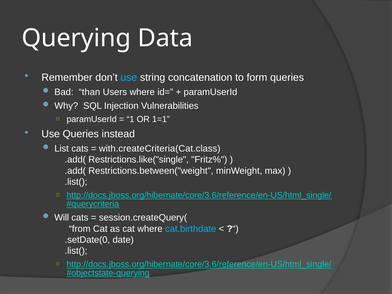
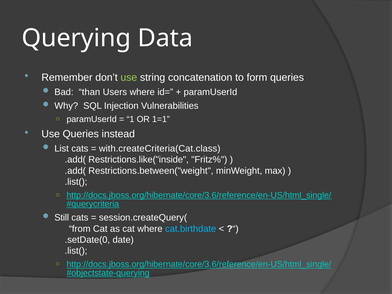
use at (129, 77) colour: light blue -> light green
Restrictions.like("single: Restrictions.like("single -> Restrictions.like("inside
Will: Will -> Still
